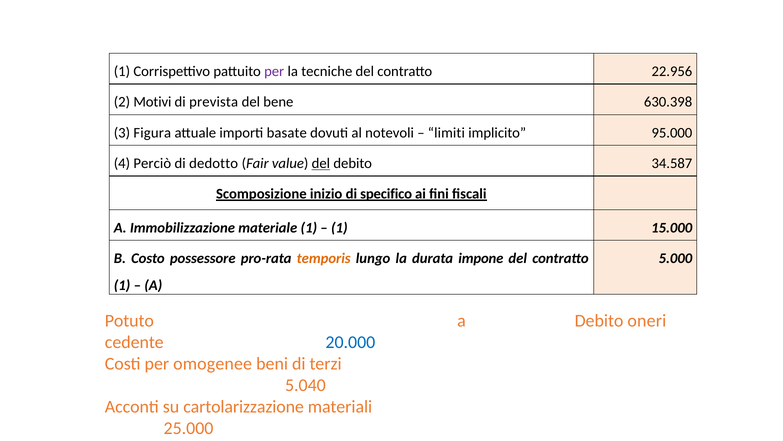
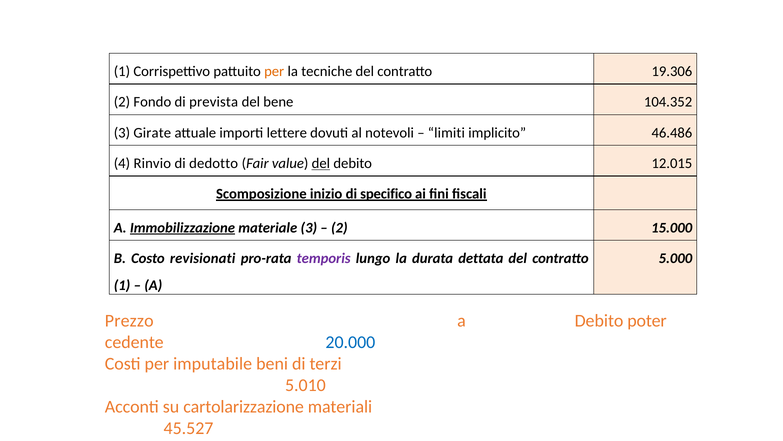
per at (274, 71) colour: purple -> orange
22.956: 22.956 -> 19.306
Motivi: Motivi -> Fondo
630.398: 630.398 -> 104.352
Figura: Figura -> Girate
basate: basate -> lettere
95.000: 95.000 -> 46.486
Perciò: Perciò -> Rinvio
34.587: 34.587 -> 12.015
Immobilizzazione underline: none -> present
materiale 1: 1 -> 3
1 at (339, 227): 1 -> 2
possessore: possessore -> revisionati
temporis colour: orange -> purple
impone: impone -> dettata
Potuto: Potuto -> Prezzo
oneri: oneri -> poter
omogenee: omogenee -> imputabile
5.040: 5.040 -> 5.010
25.000: 25.000 -> 45.527
